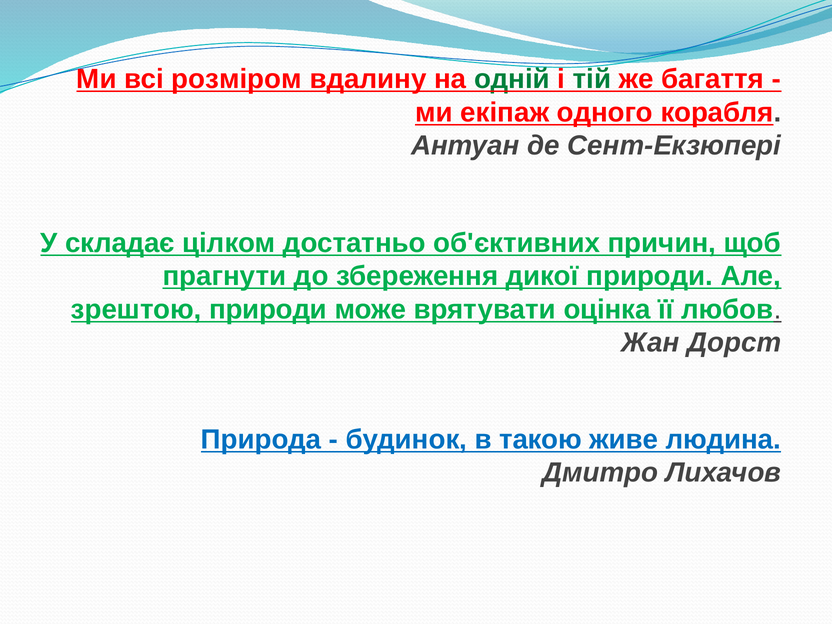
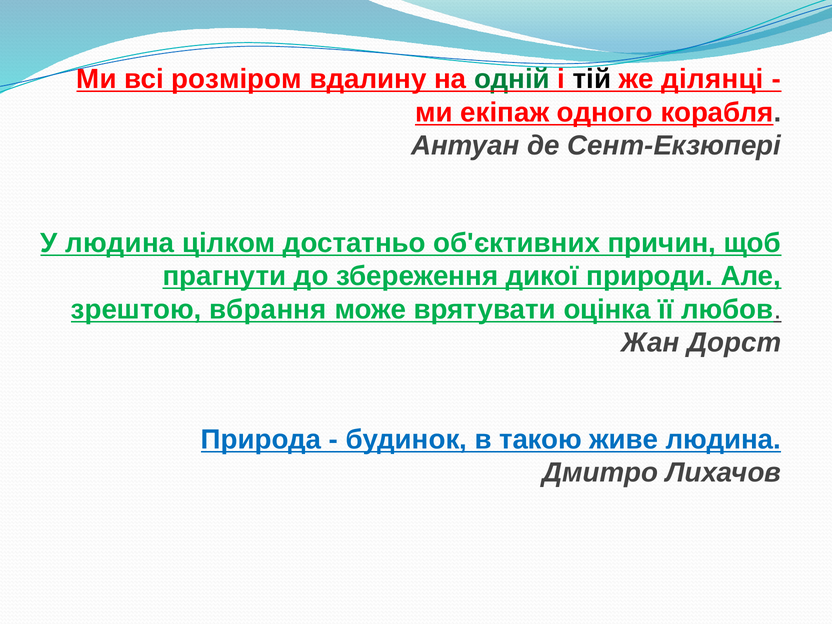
тій colour: green -> black
багаття: багаття -> ділянці
У складає: складає -> людина
зрештою природи: природи -> вбрання
